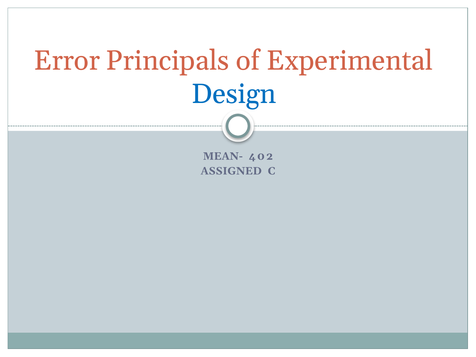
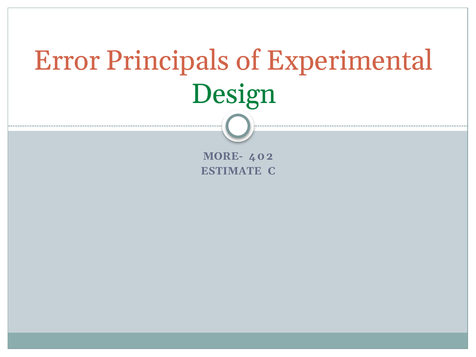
Design colour: blue -> green
MEAN-: MEAN- -> MORE-
ASSIGNED: ASSIGNED -> ESTIMATE
